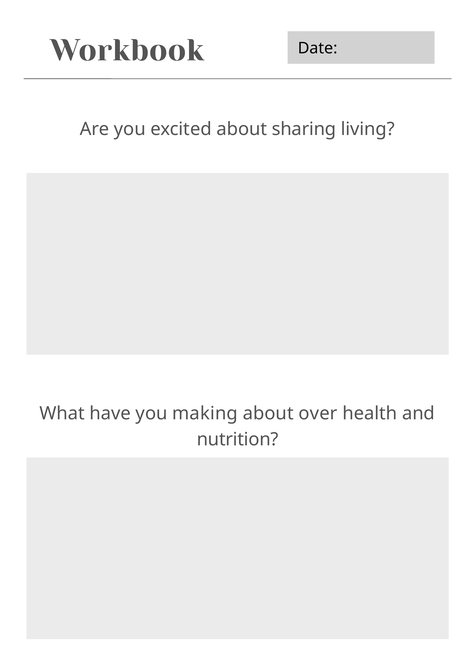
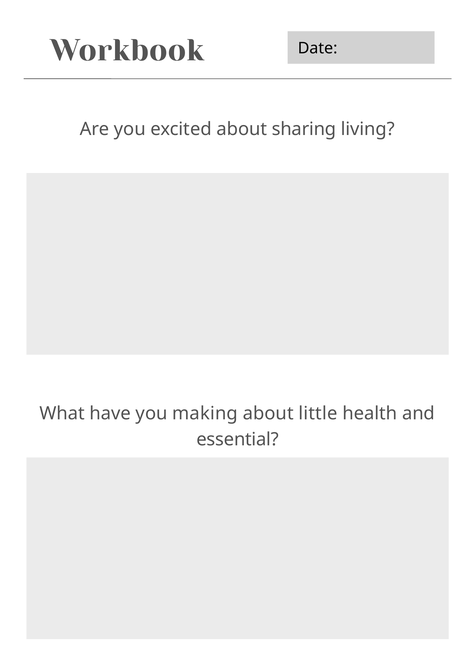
over: over -> little
nutrition: nutrition -> essential
